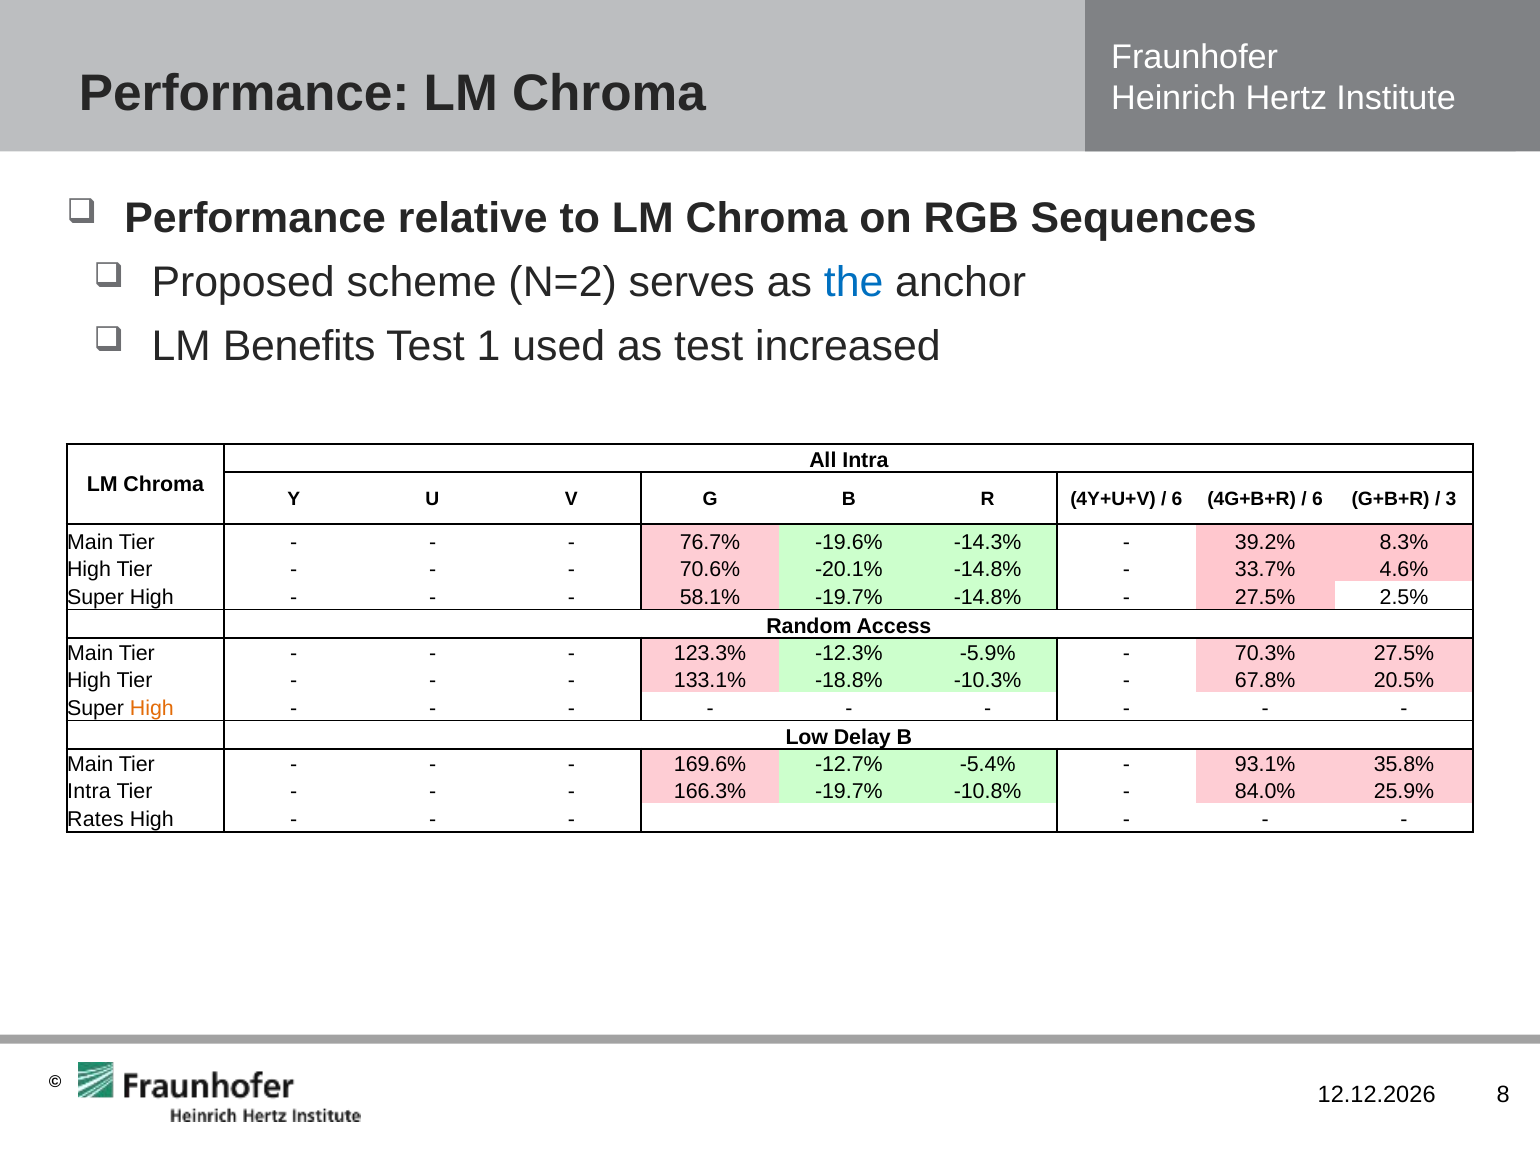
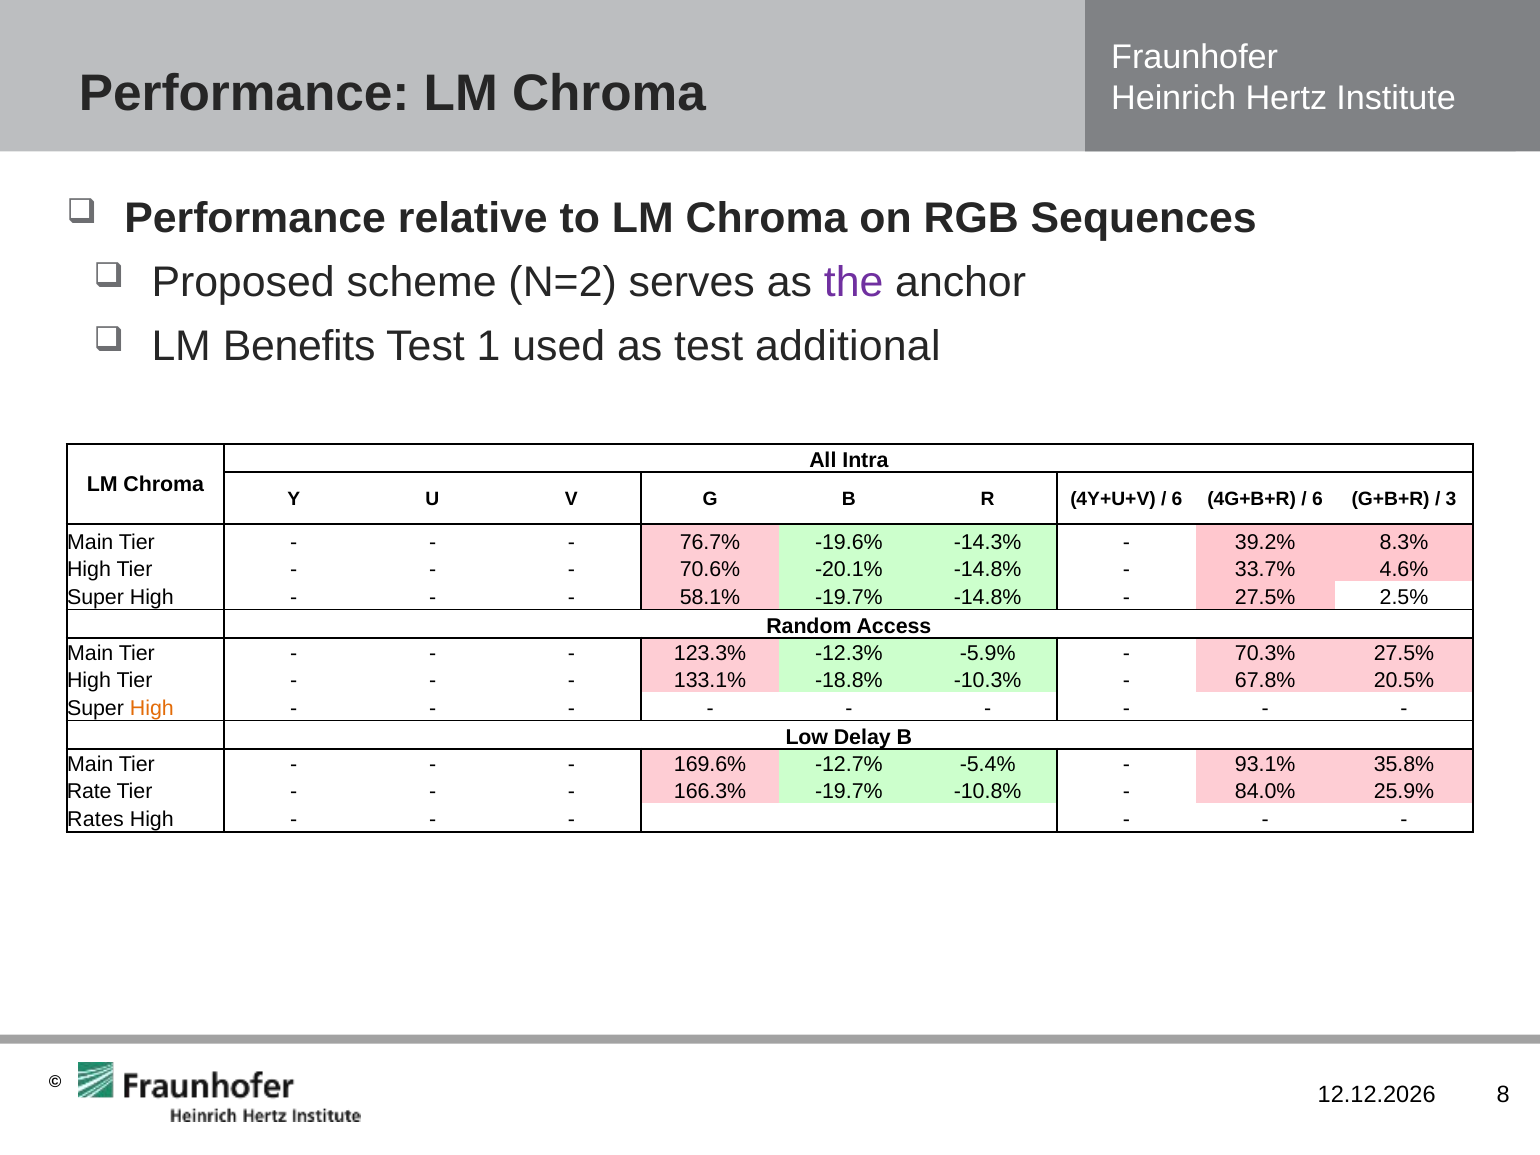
the colour: blue -> purple
increased: increased -> additional
Intra at (89, 792): Intra -> Rate
